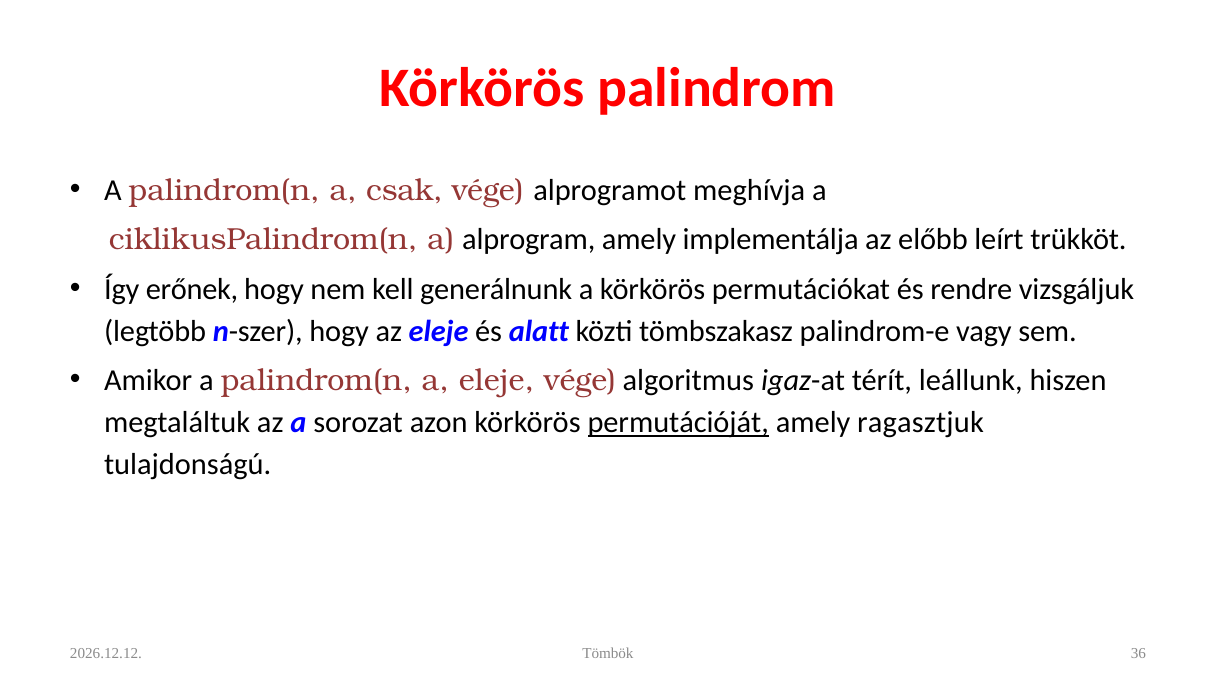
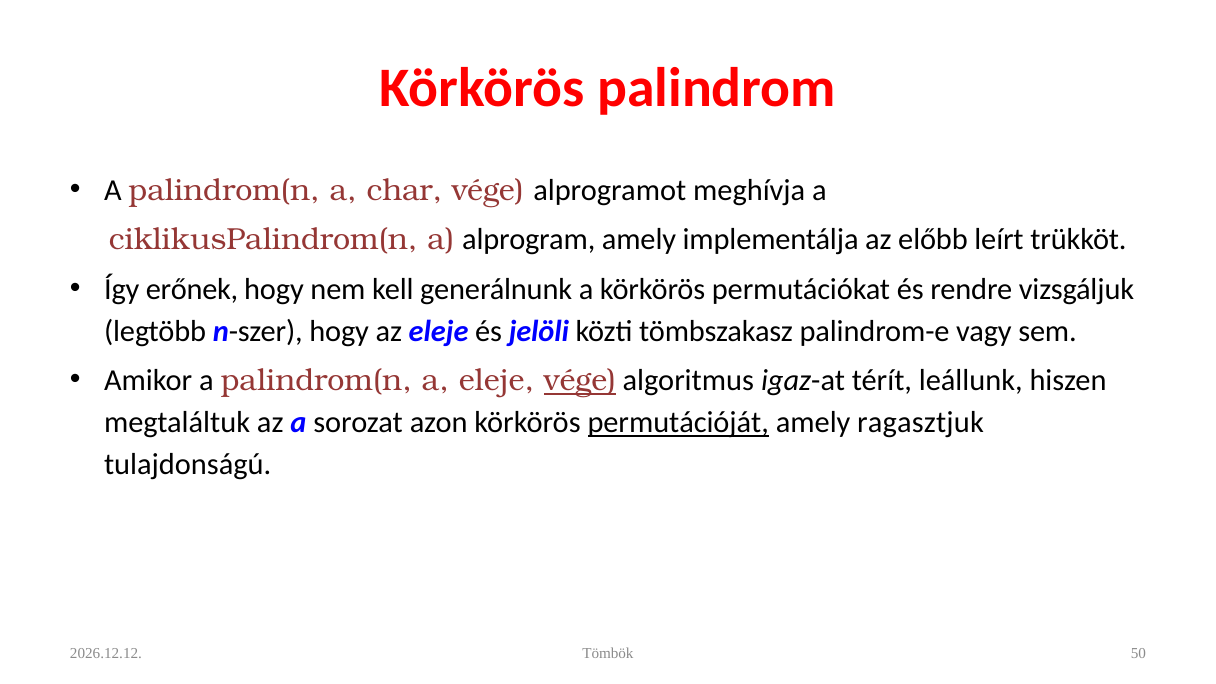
csak: csak -> char
alatt: alatt -> jelöli
vége at (580, 381) underline: none -> present
36: 36 -> 50
